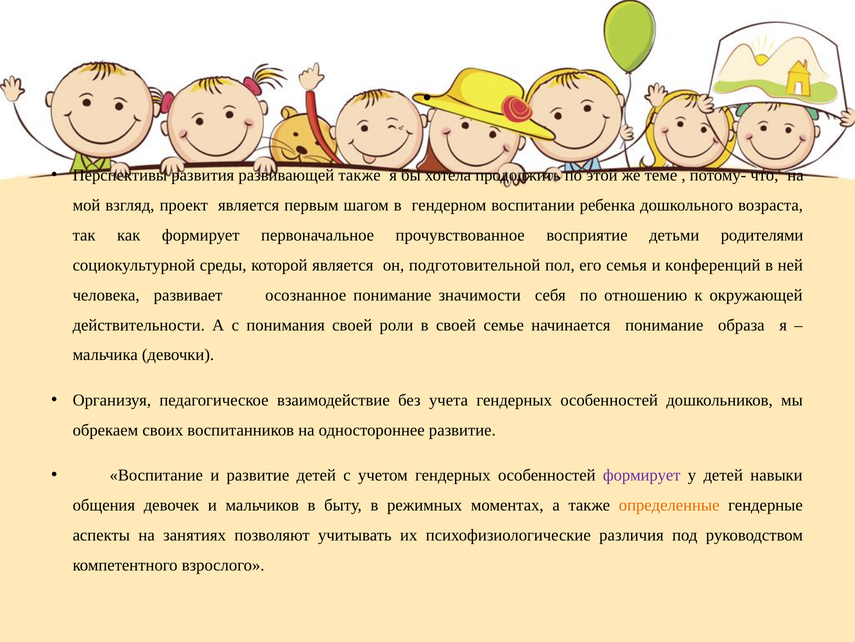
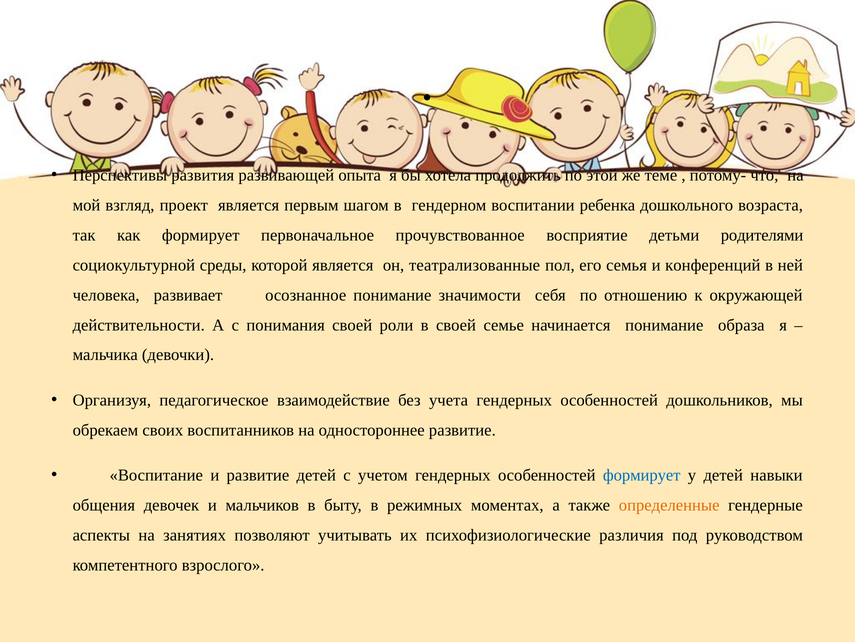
развивающей также: также -> опыта
подготовительной: подготовительной -> театрализованные
формирует at (642, 475) colour: purple -> blue
